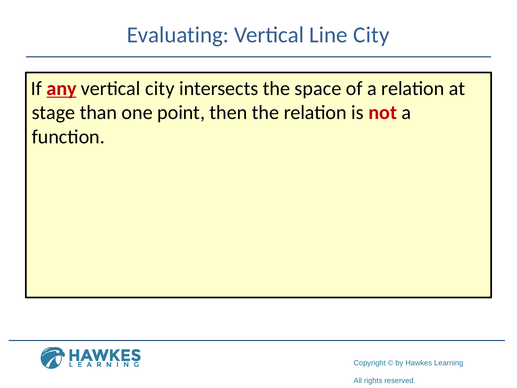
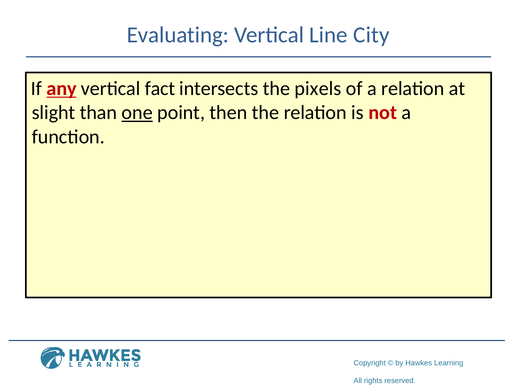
vertical city: city -> fact
space: space -> pixels
stage: stage -> slight
one underline: none -> present
